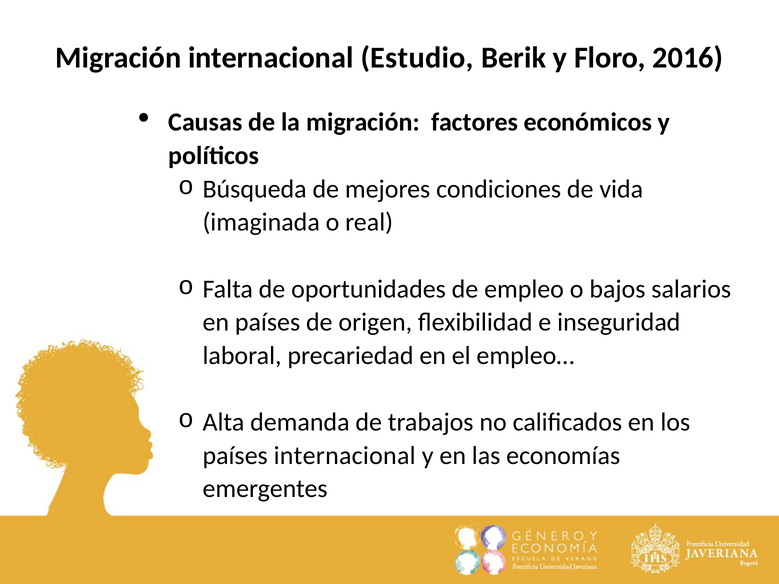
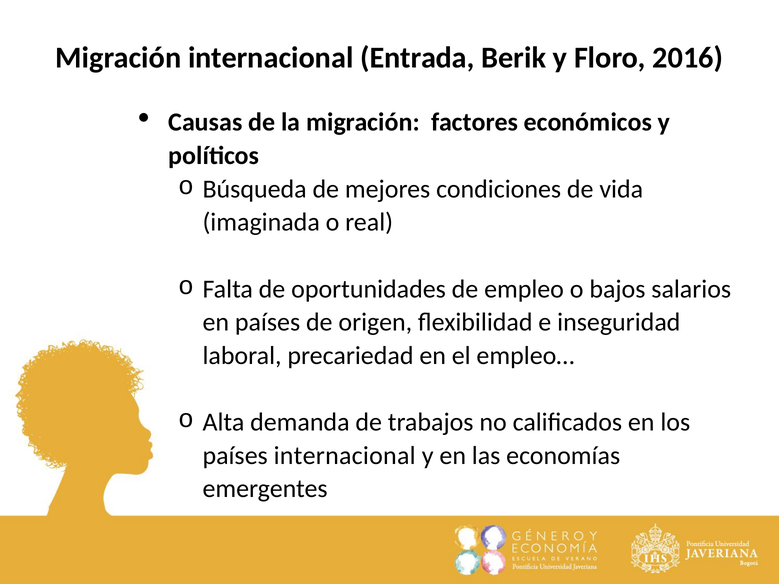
Estudio: Estudio -> Entrada
